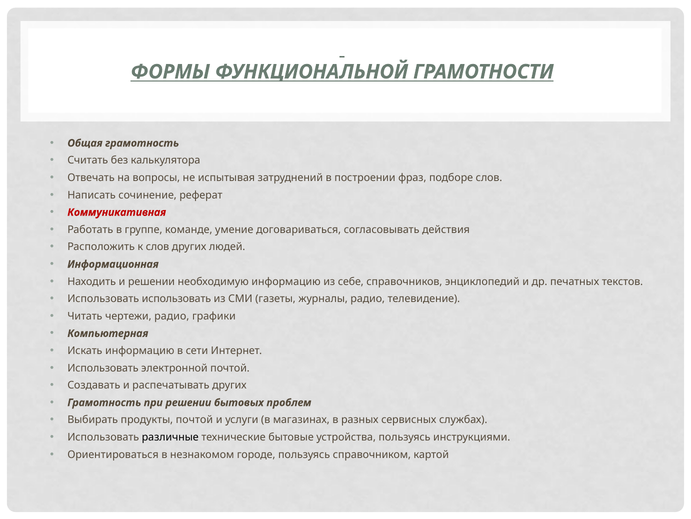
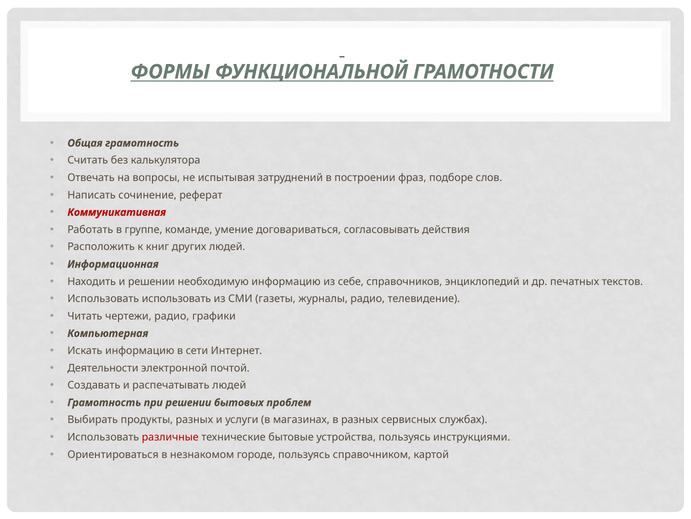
к слов: слов -> книг
Использовать at (103, 368): Использовать -> Деятельности
распечатывать других: других -> людей
продукты почтой: почтой -> разных
различные colour: black -> red
